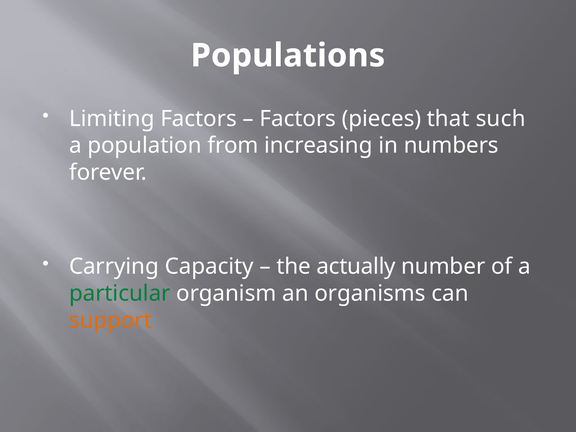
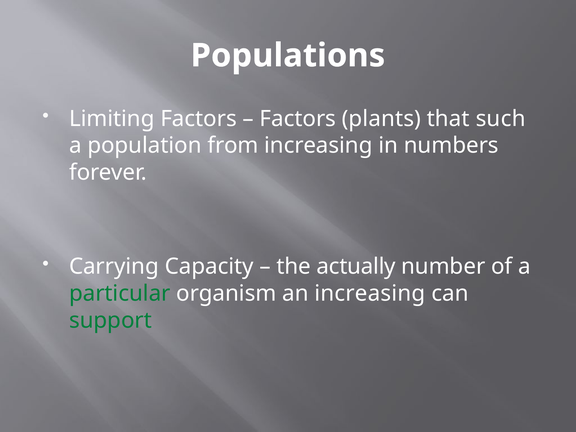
pieces: pieces -> plants
an organisms: organisms -> increasing
support colour: orange -> green
